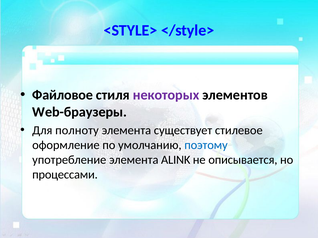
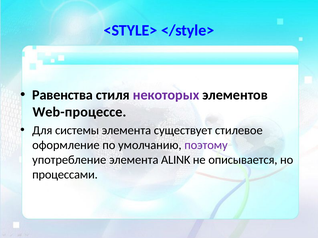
Файловое: Файловое -> Равенства
Web-браузеры: Web-браузеры -> Web-процессе
полноту: полноту -> системы
поэтому colour: blue -> purple
